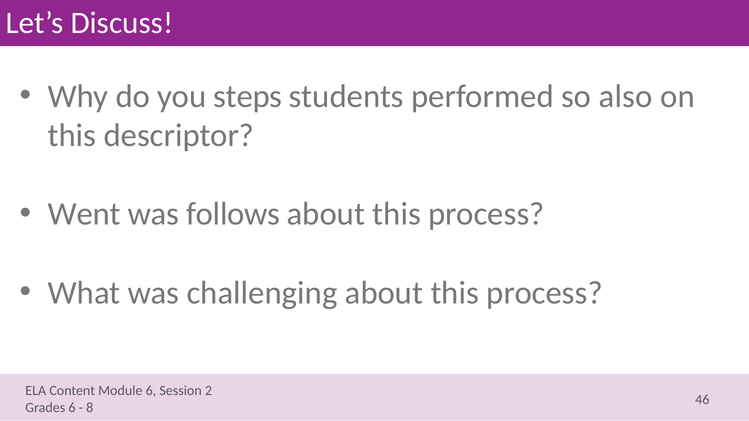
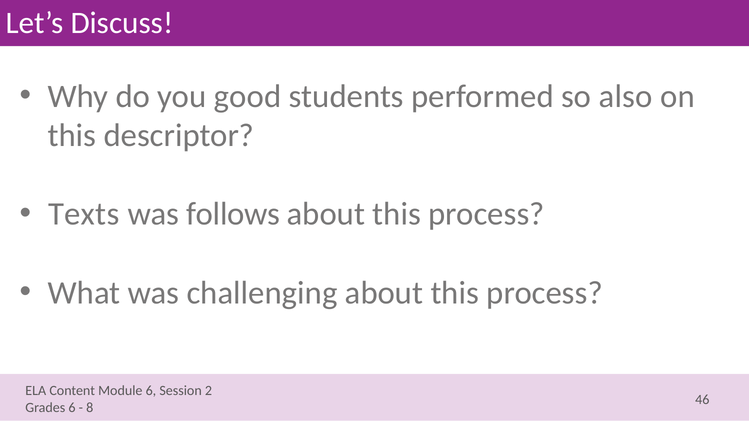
steps: steps -> good
Went: Went -> Texts
